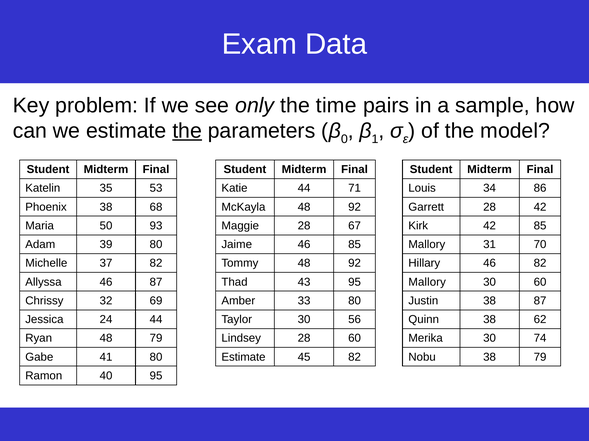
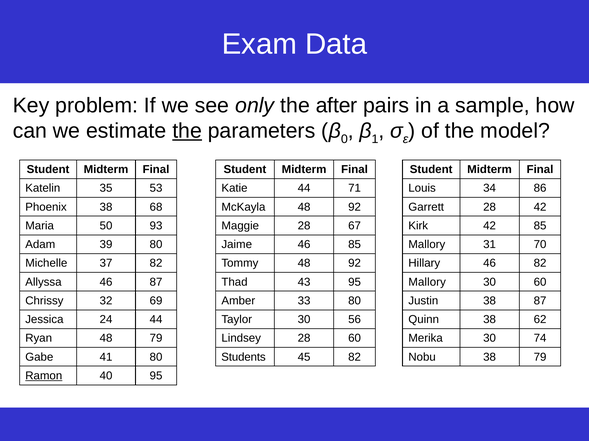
time: time -> after
Estimate at (243, 358): Estimate -> Students
Ramon underline: none -> present
